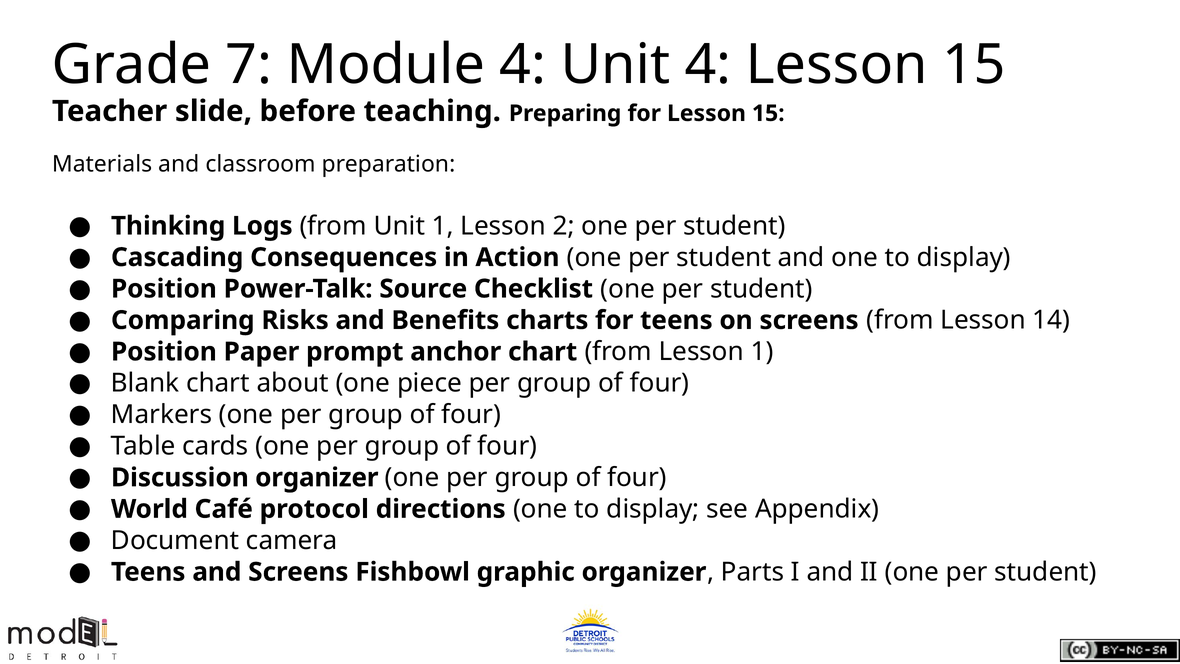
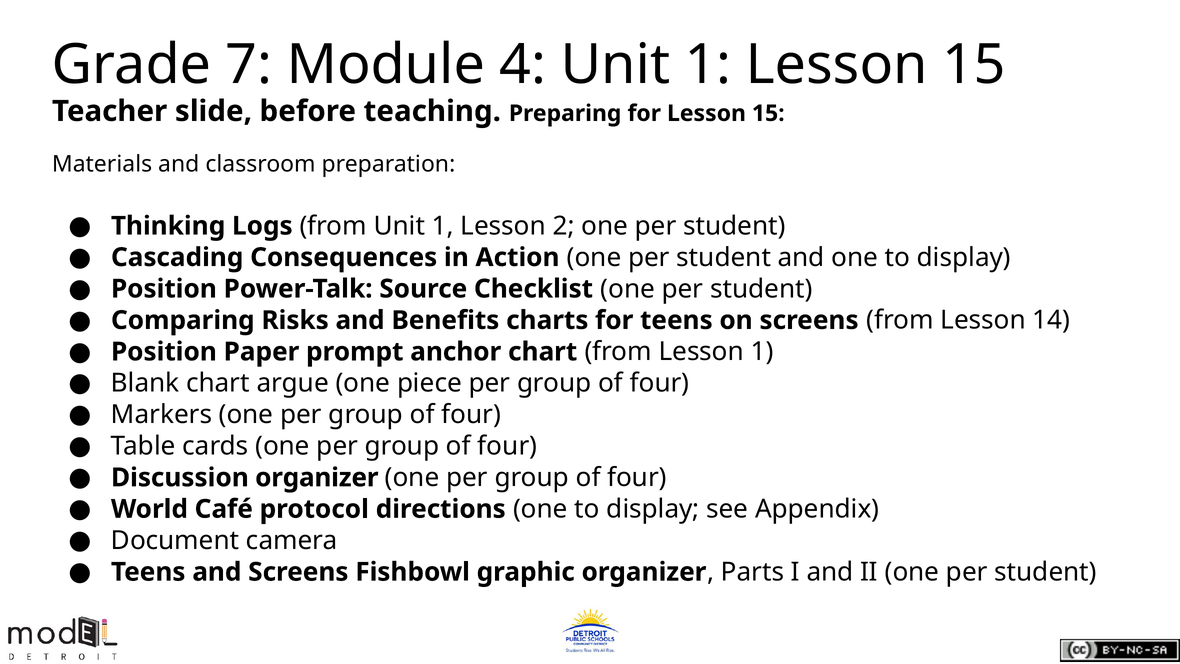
4 Unit 4: 4 -> 1
about: about -> argue
